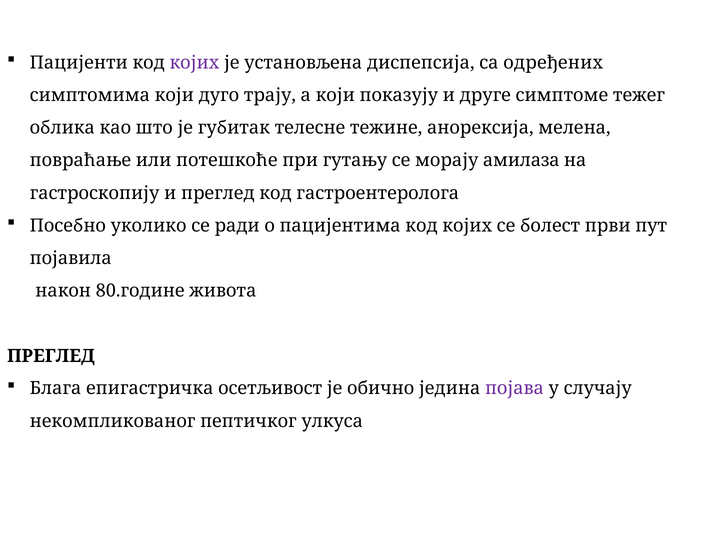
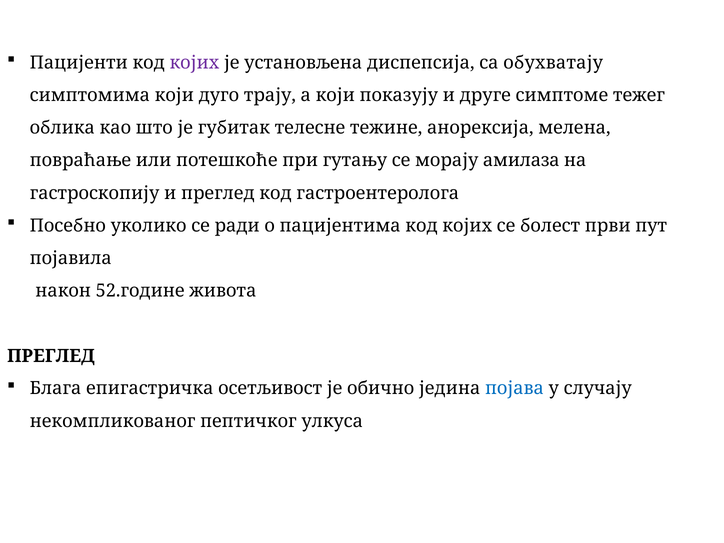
одређених: одређених -> обухватају
80.године: 80.године -> 52.године
појава colour: purple -> blue
